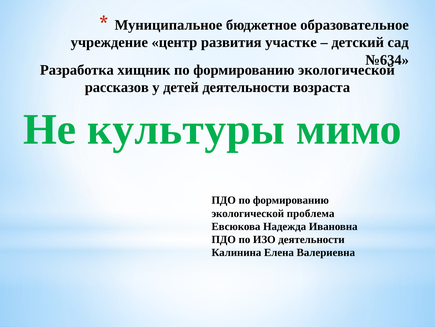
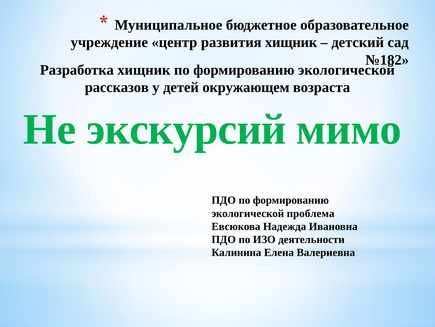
развития участке: участке -> хищник
№634: №634 -> №182
детей деятельности: деятельности -> окружающем
культуры: культуры -> экскурсий
